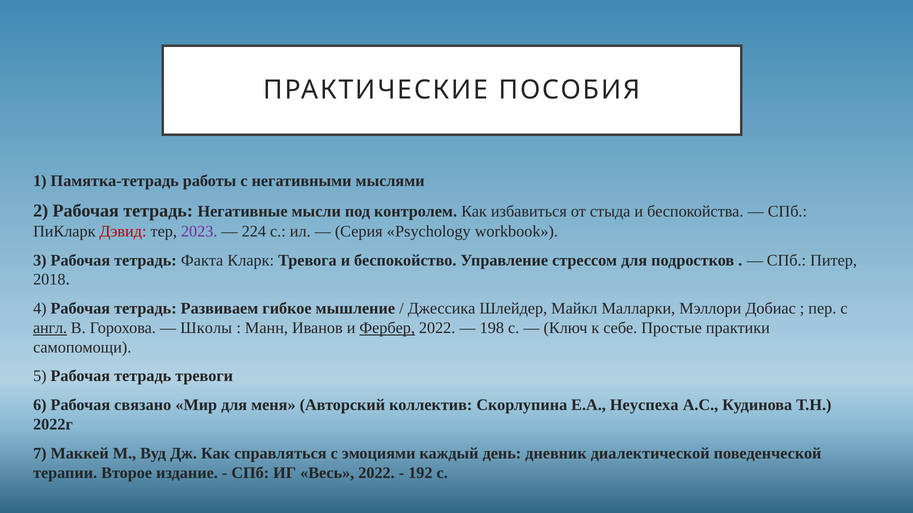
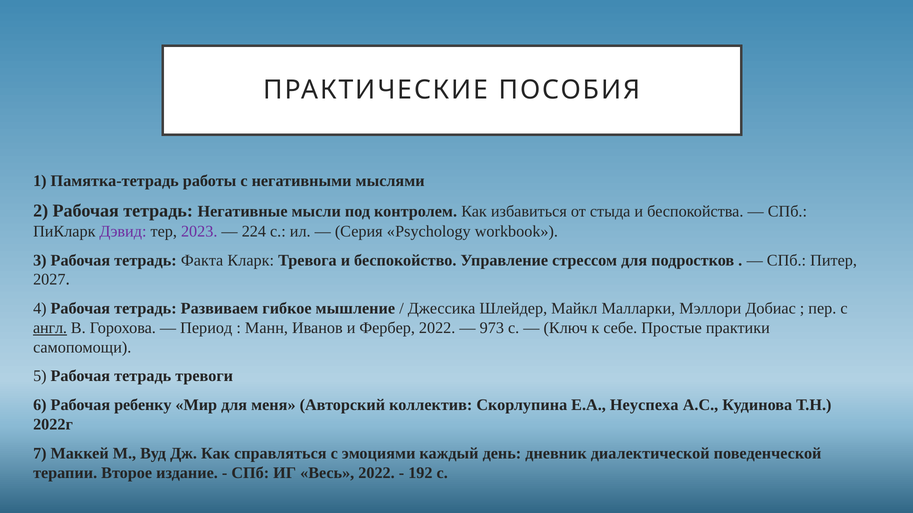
Дэвид colour: red -> purple
2018: 2018 -> 2027
Школы: Школы -> Период
Фербер underline: present -> none
198: 198 -> 973
связано: связано -> ребенку
